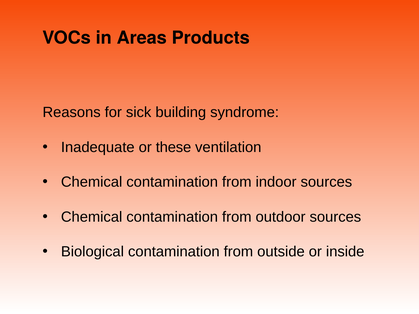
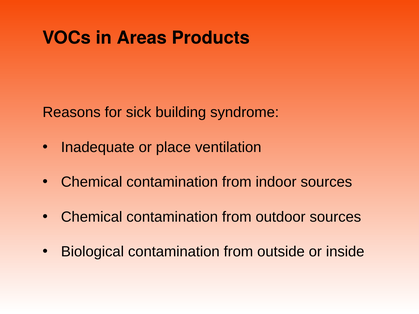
these: these -> place
